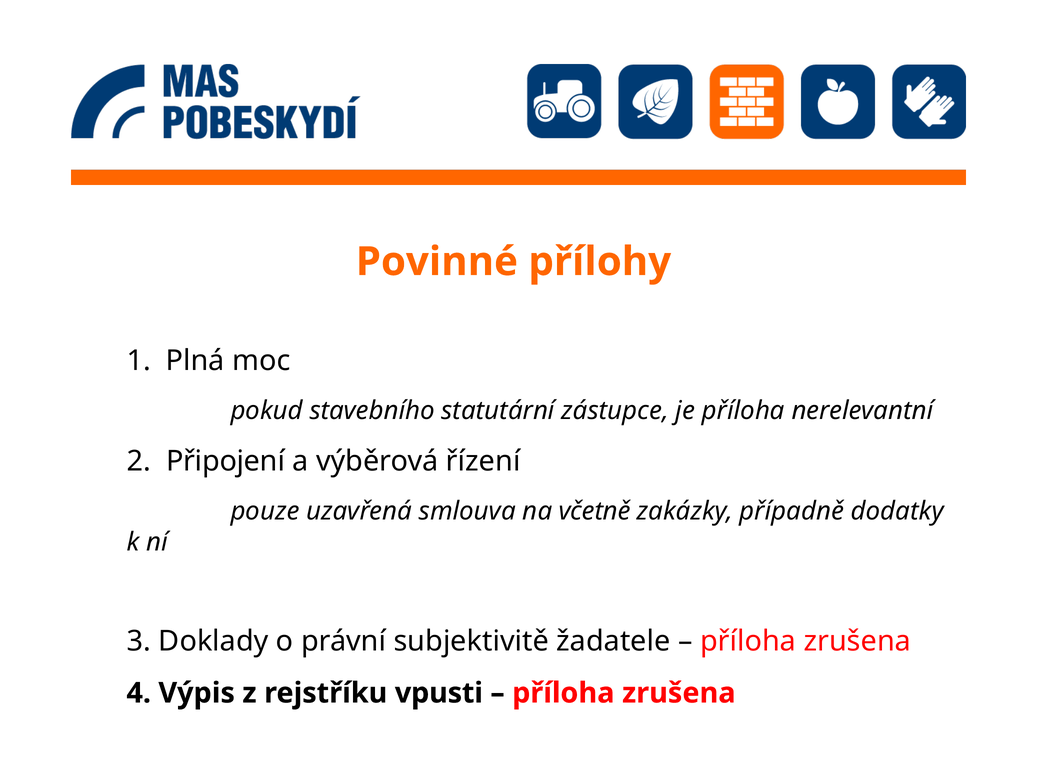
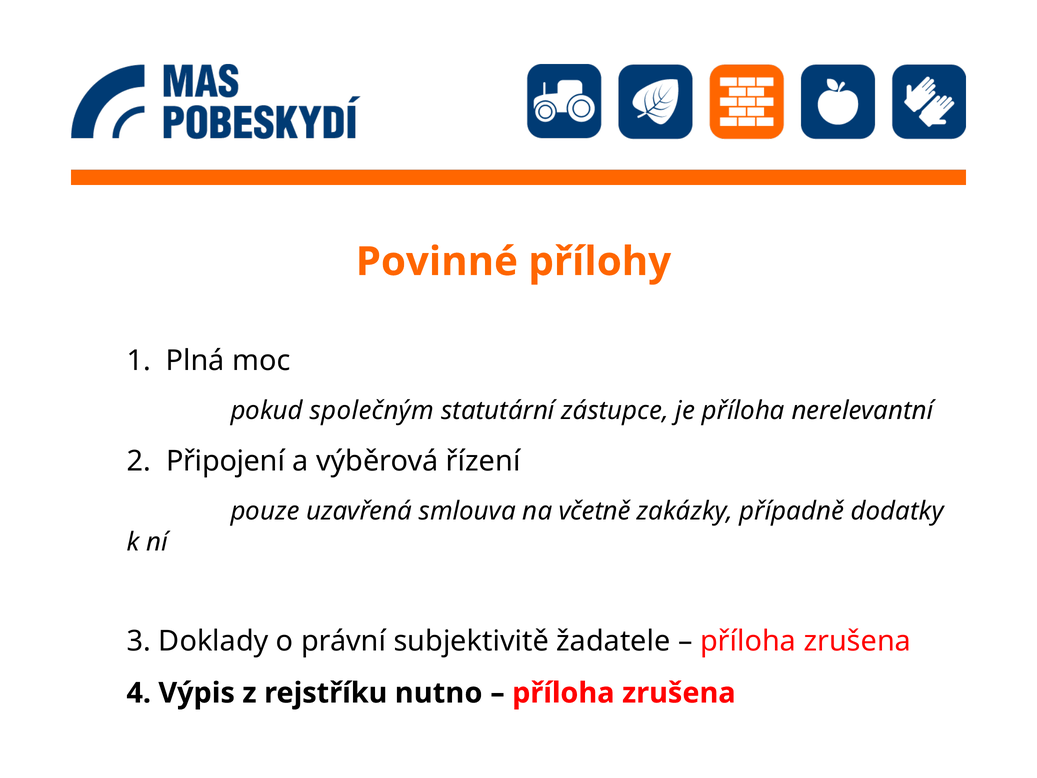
stavebního: stavebního -> společným
vpusti: vpusti -> nutno
